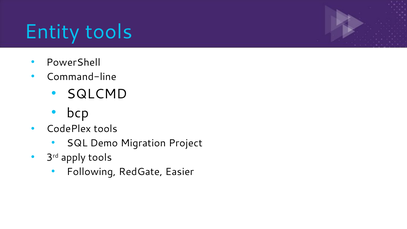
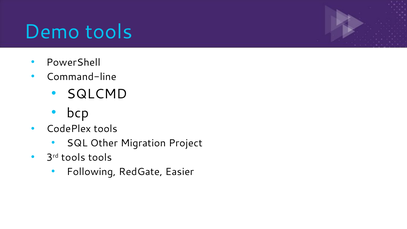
Entity: Entity -> Demo
Demo: Demo -> Other
3rd apply: apply -> tools
